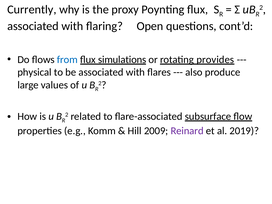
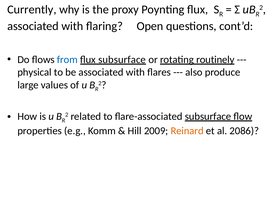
flux simulations: simulations -> subsurface
provides: provides -> routinely
Reinard colour: purple -> orange
2019: 2019 -> 2086
